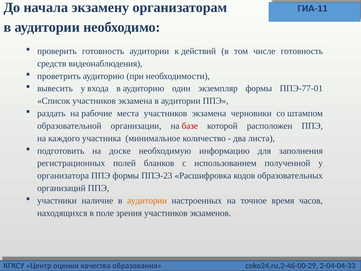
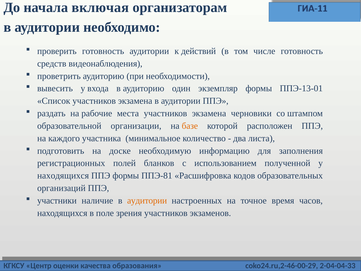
экзамену: экзамену -> включая
ППЭ-77-01: ППЭ-77-01 -> ППЭ-13-01
базе colour: red -> orange
организатора at (63, 176): организатора -> находящихся
ППЭ-23: ППЭ-23 -> ППЭ-81
